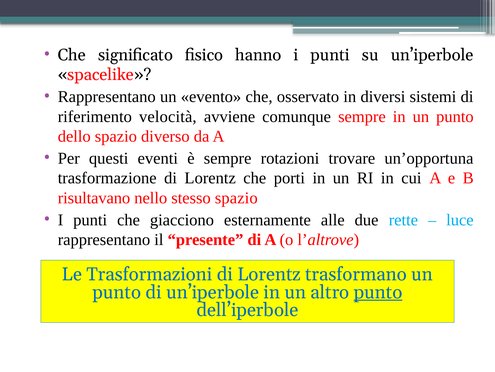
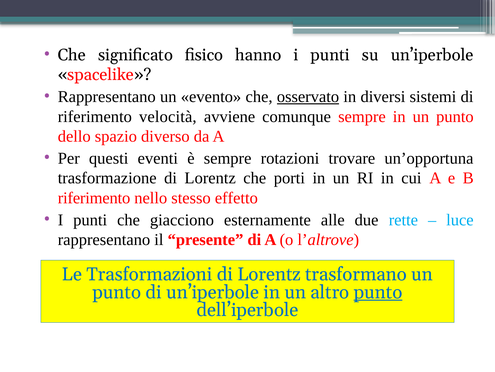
osservato underline: none -> present
risultavano at (94, 198): risultavano -> riferimento
stesso spazio: spazio -> effetto
